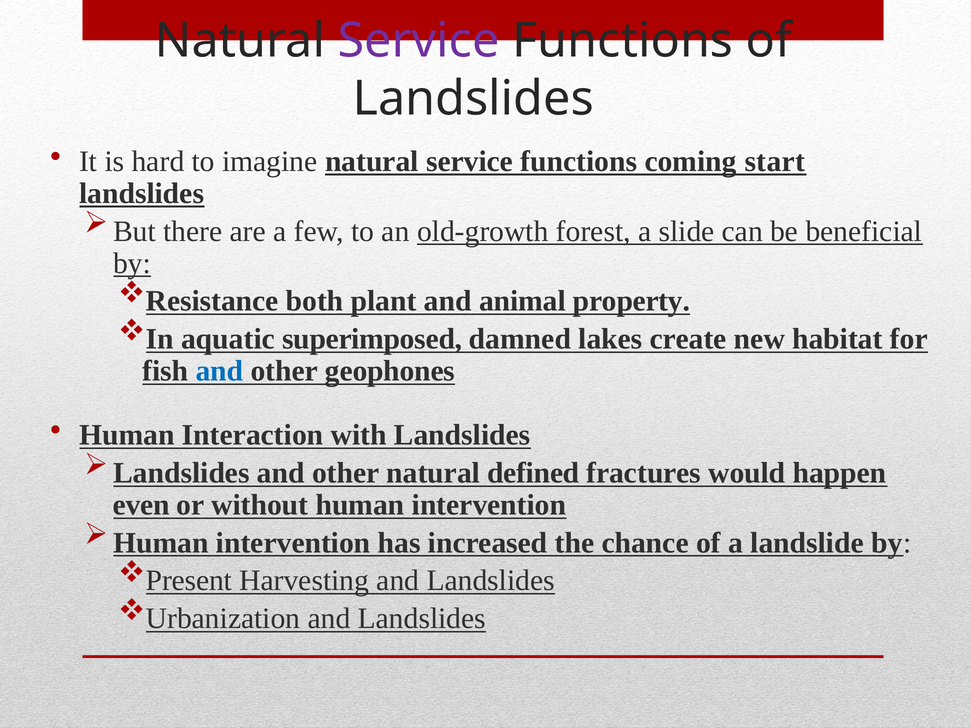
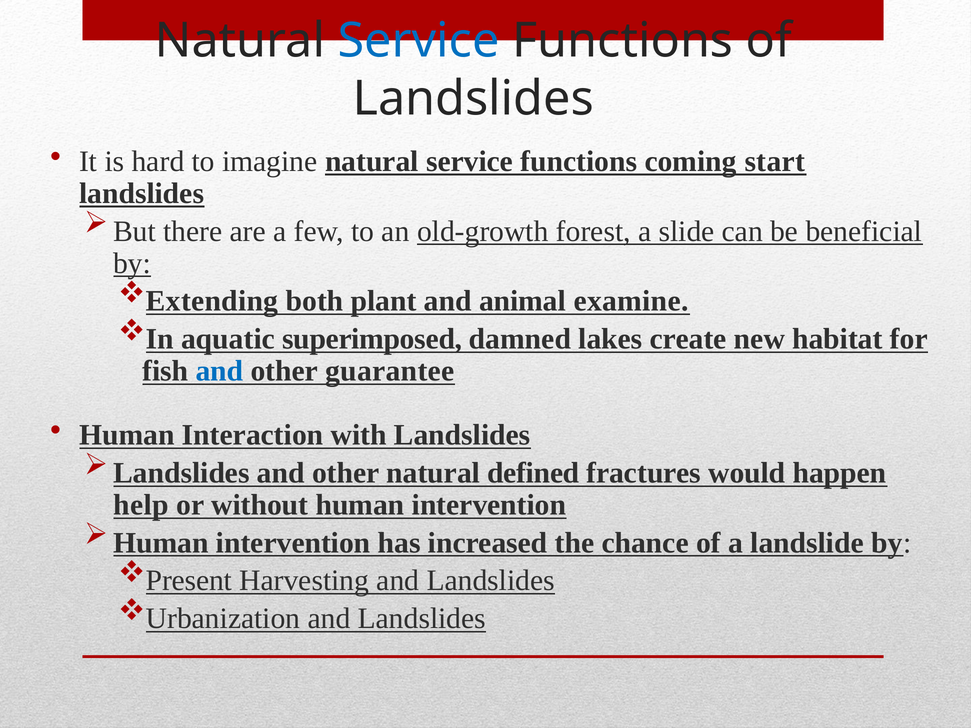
Service at (419, 41) colour: purple -> blue
Resistance: Resistance -> Extending
property: property -> examine
geophones: geophones -> guarantee
even: even -> help
